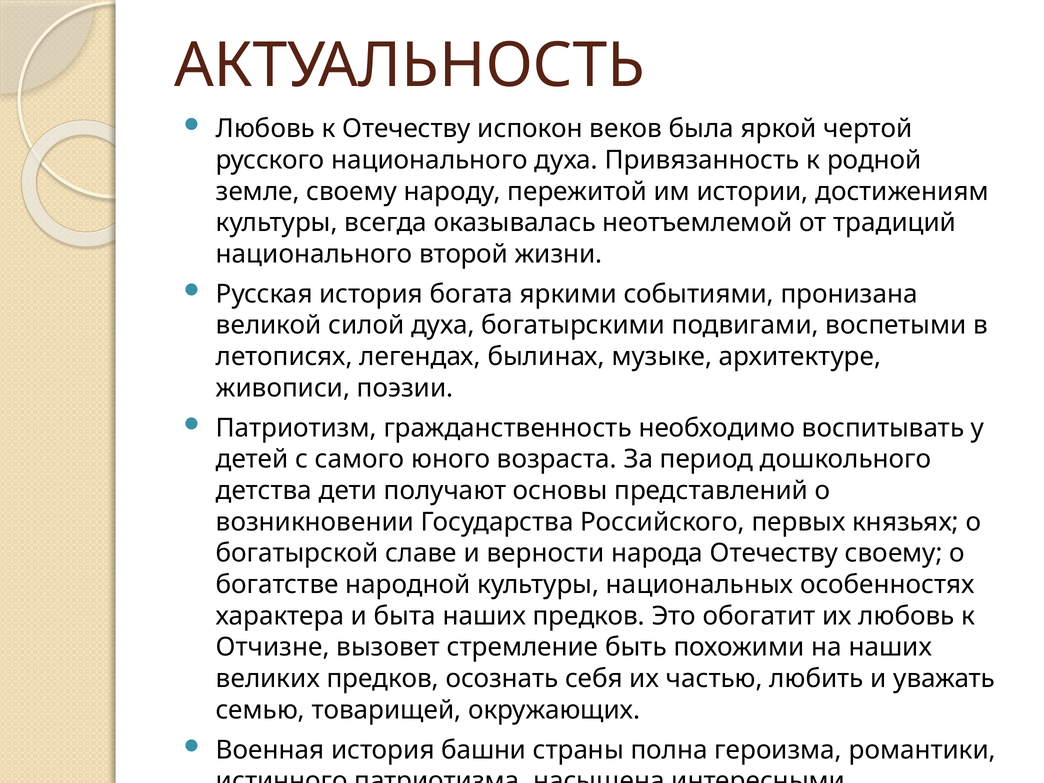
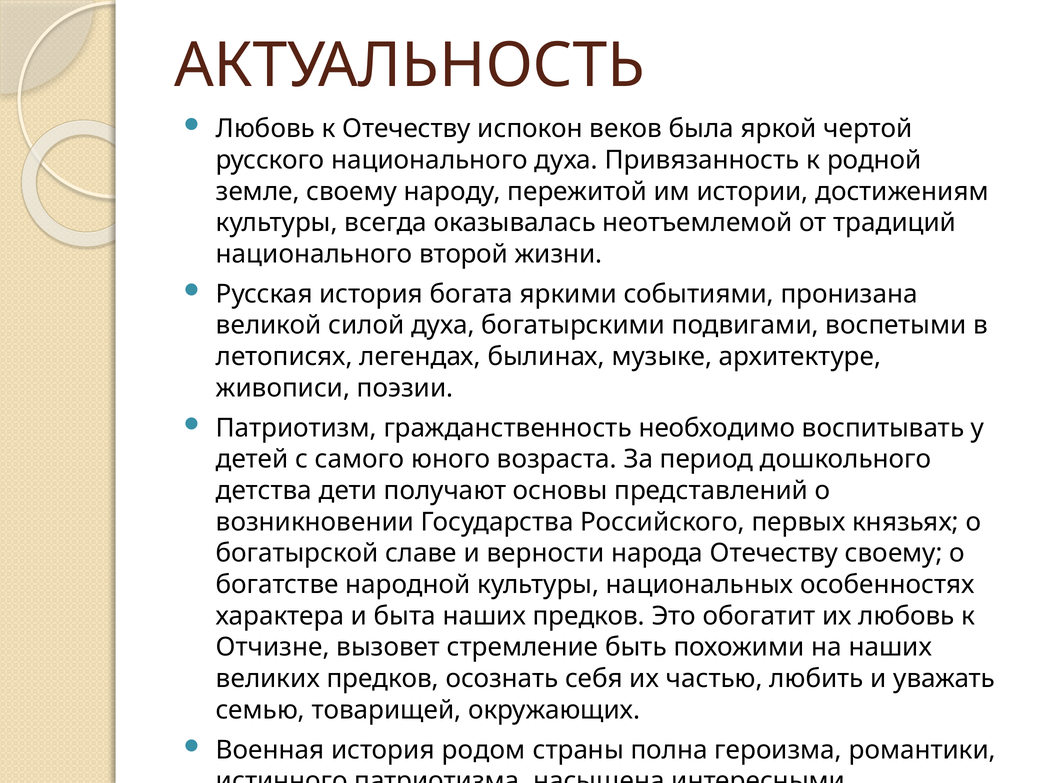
башни: башни -> родом
